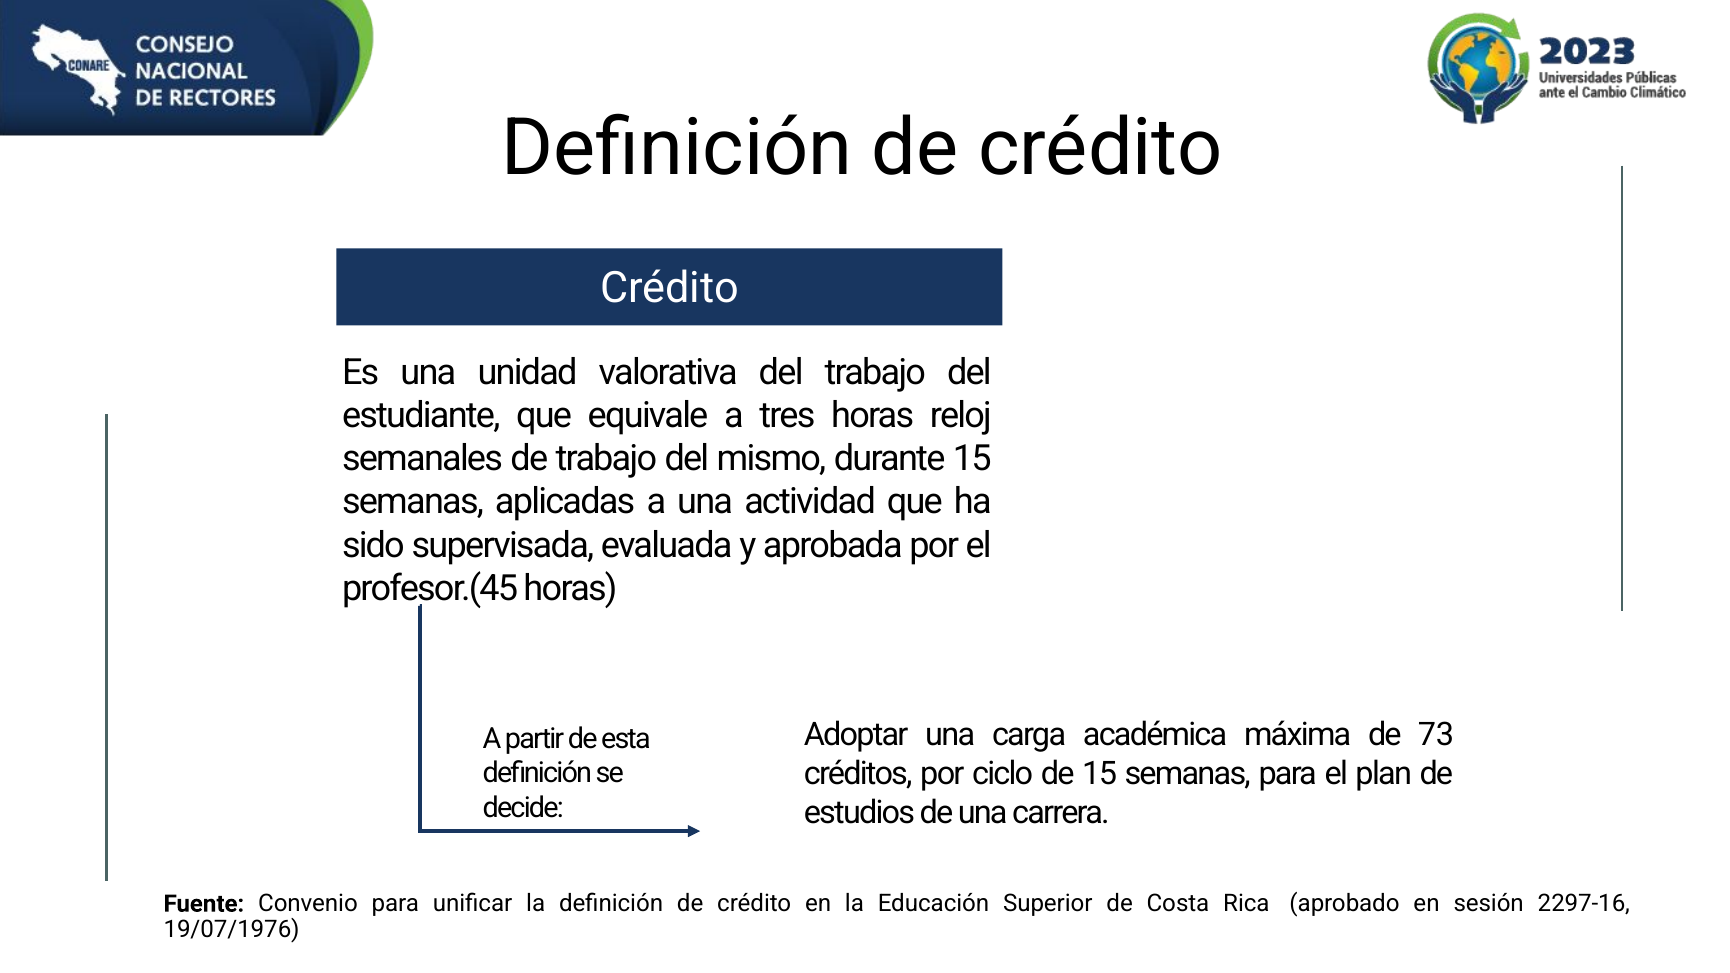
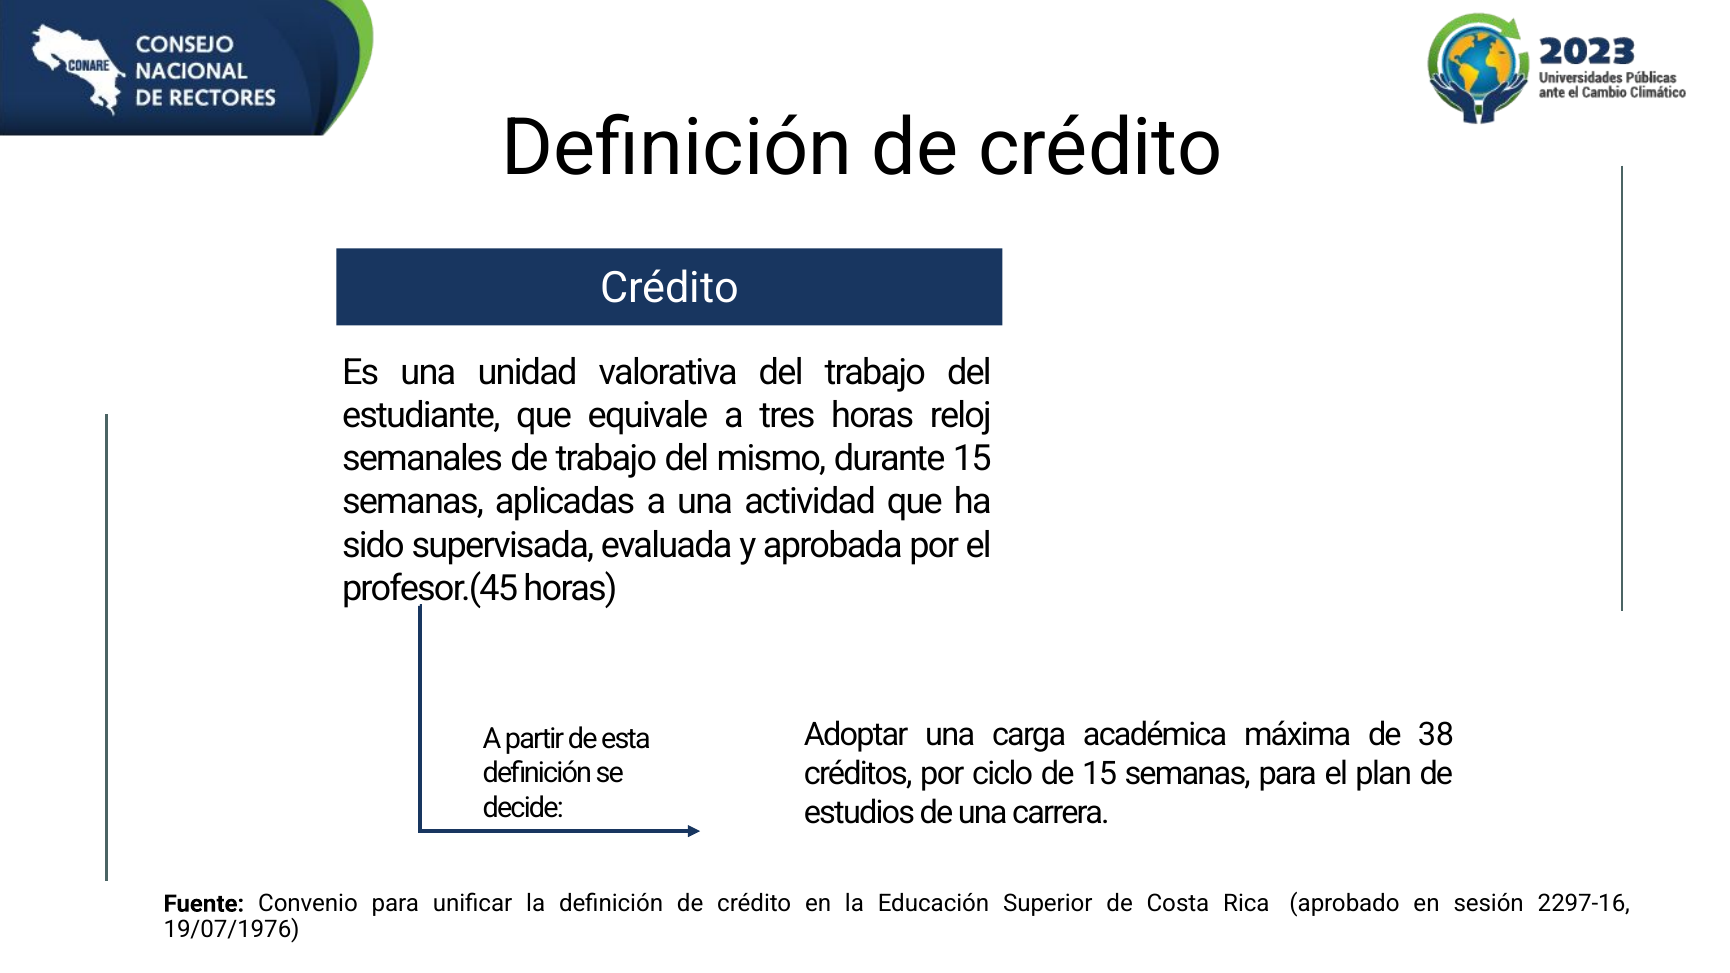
73: 73 -> 38
